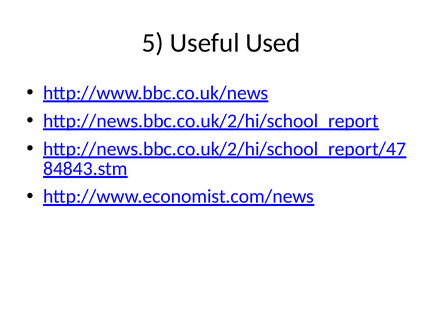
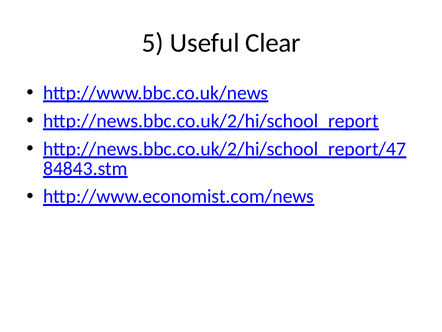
Used: Used -> Clear
